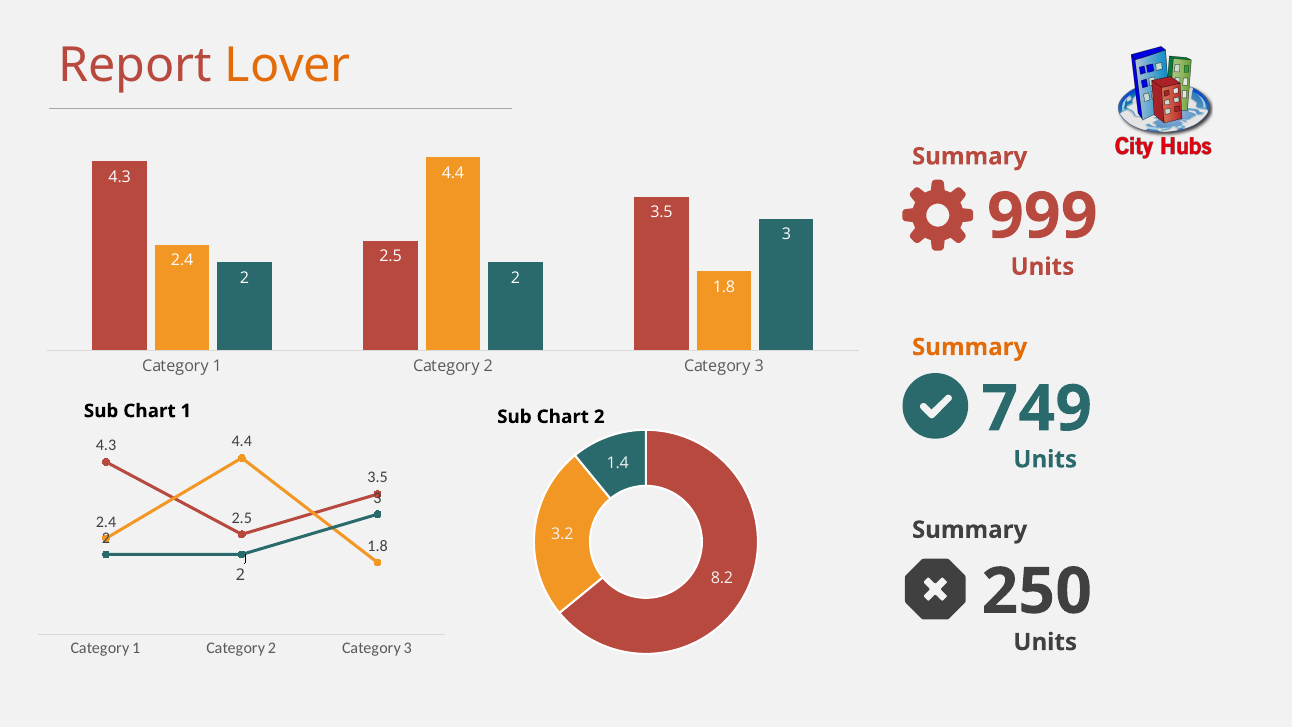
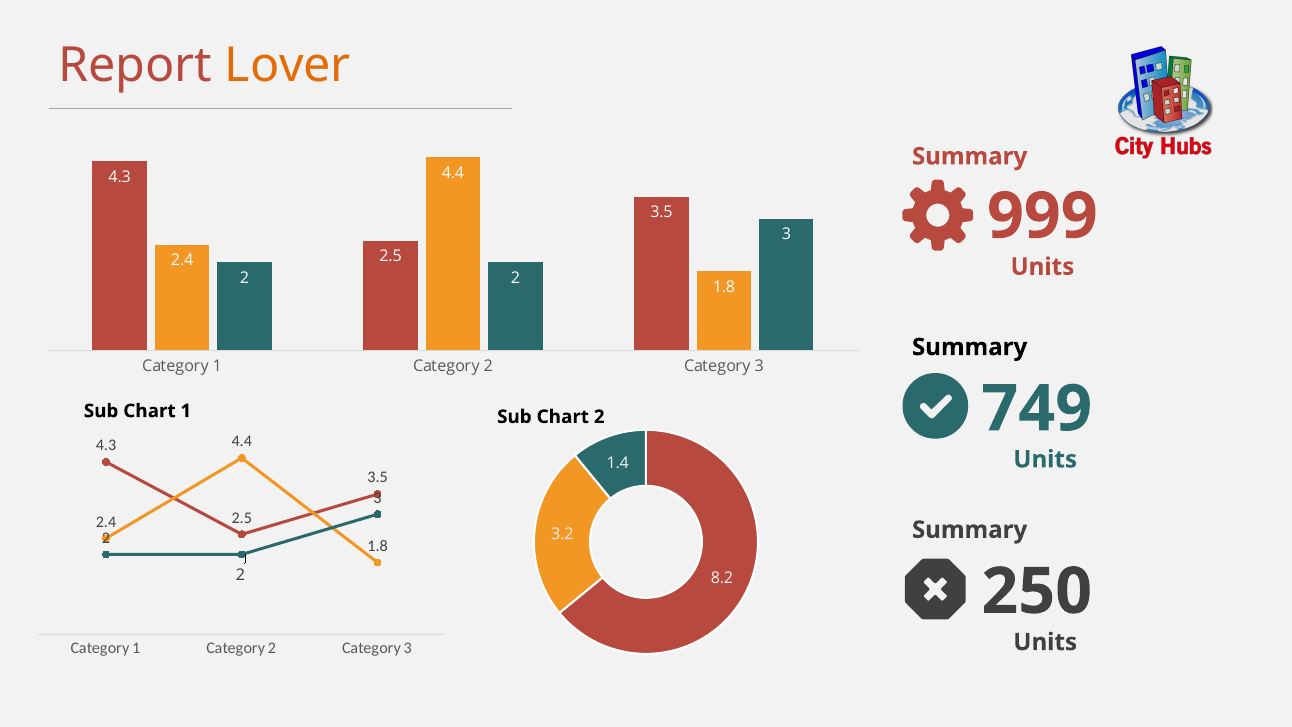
Summary at (970, 347) colour: orange -> black
